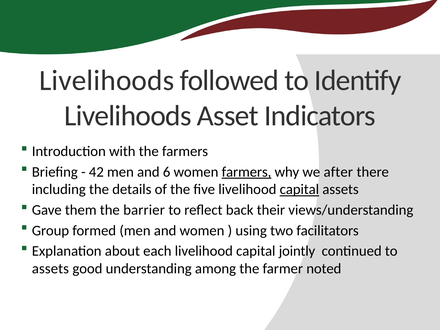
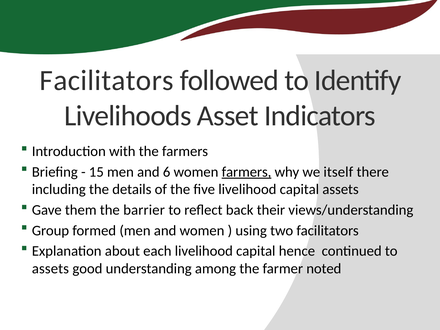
Livelihoods at (107, 80): Livelihoods -> Facilitators
42: 42 -> 15
after: after -> itself
capital at (299, 189) underline: present -> none
jointly: jointly -> hence
